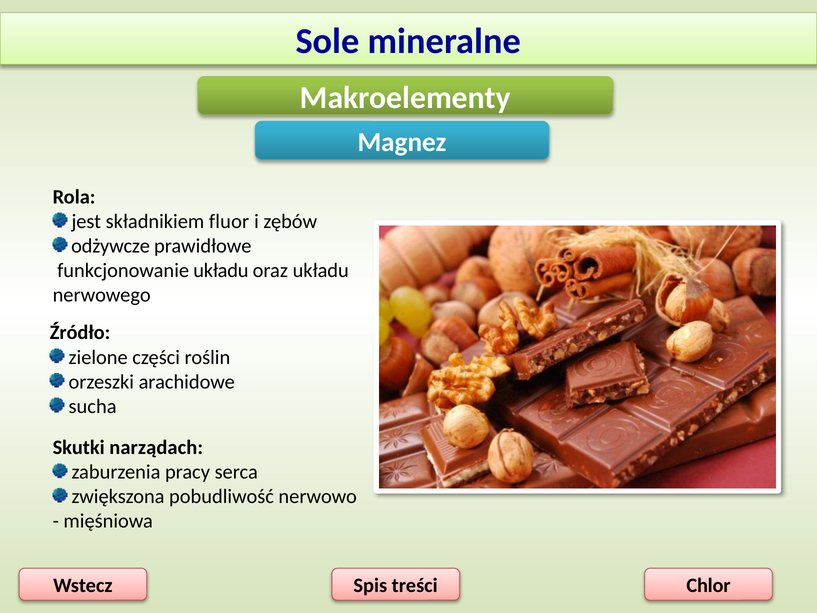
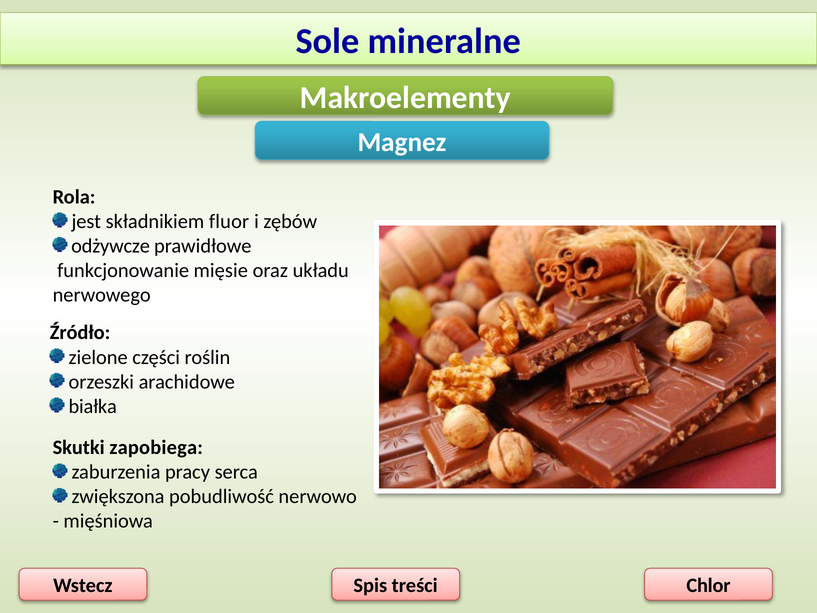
funkcjonowanie układu: układu -> mięsie
sucha: sucha -> białka
narządach: narządach -> zapobiega
